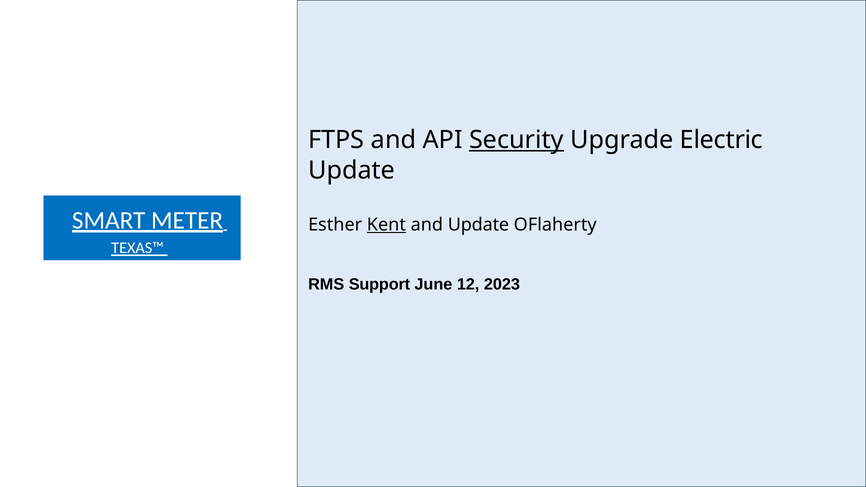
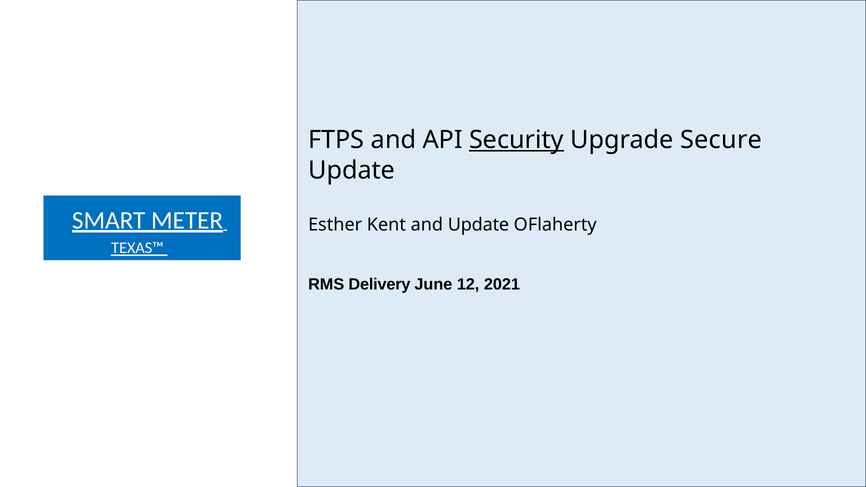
Electric: Electric -> Secure
Kent underline: present -> none
Support: Support -> Delivery
2023: 2023 -> 2021
